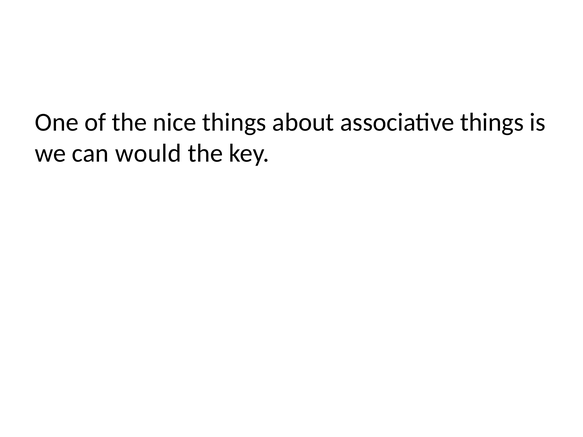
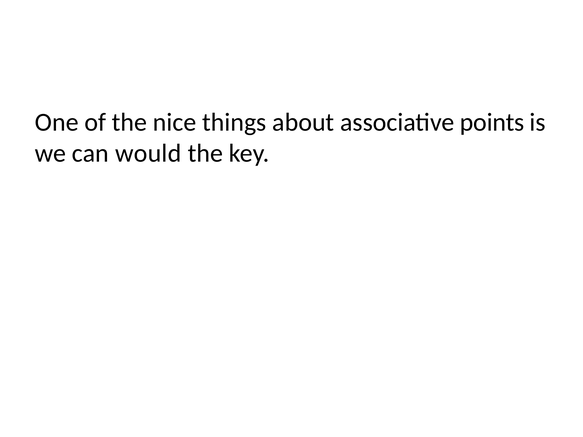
associative things: things -> points
